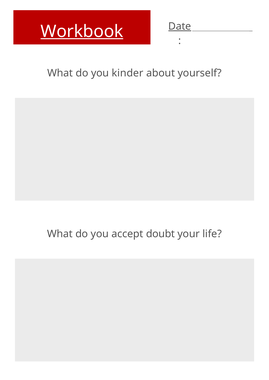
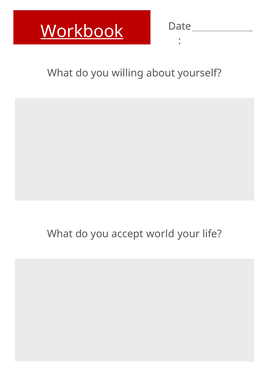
Date underline: present -> none
kinder: kinder -> willing
doubt: doubt -> world
